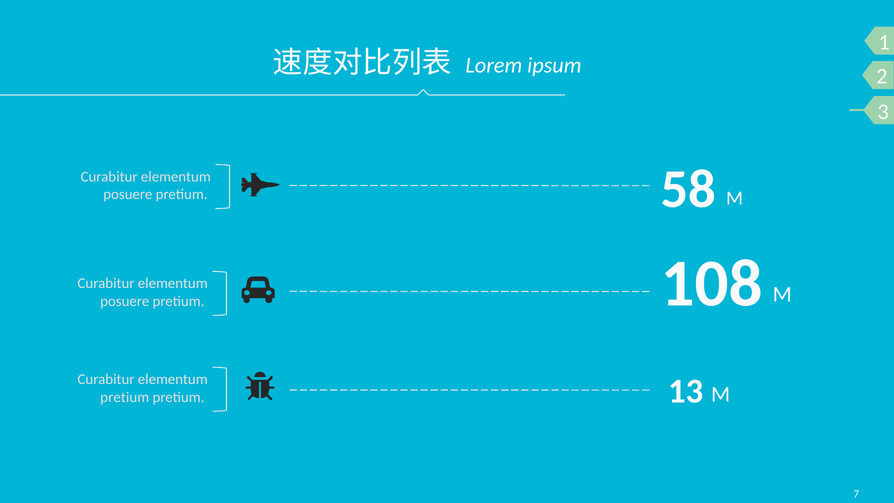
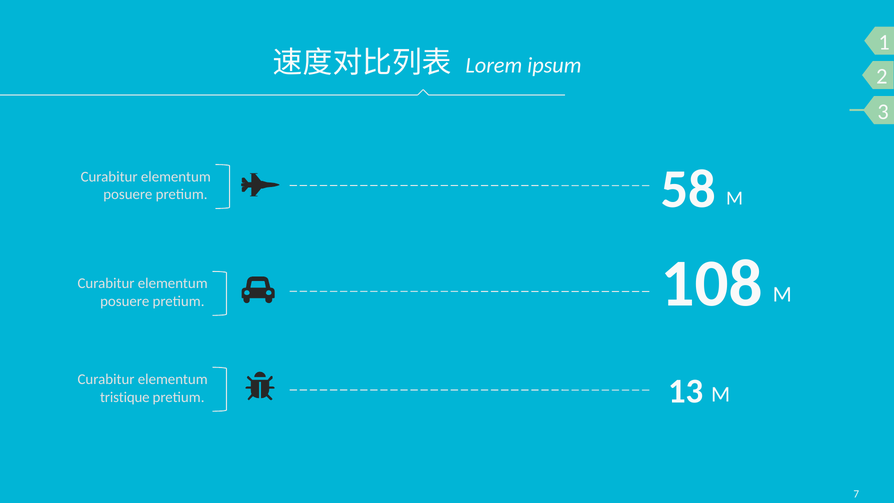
pretium at (125, 397): pretium -> tristique
